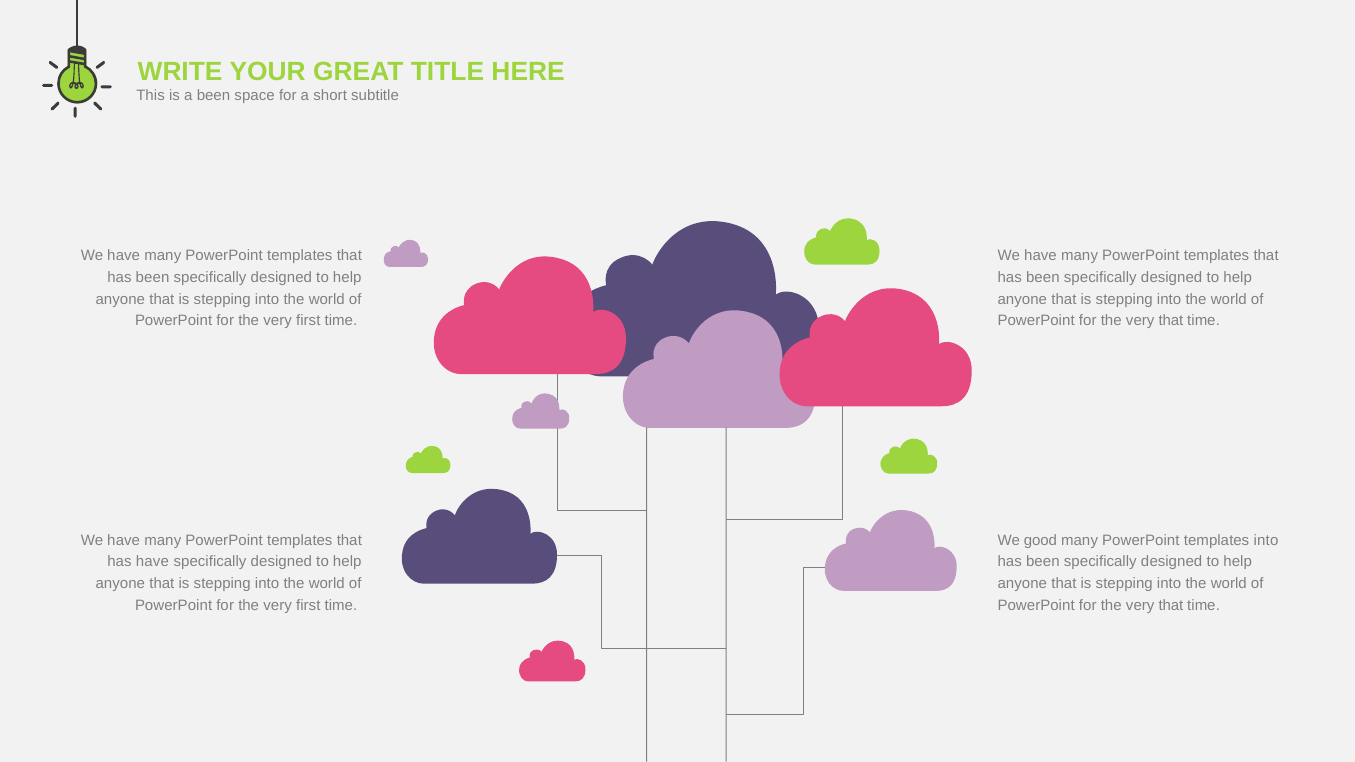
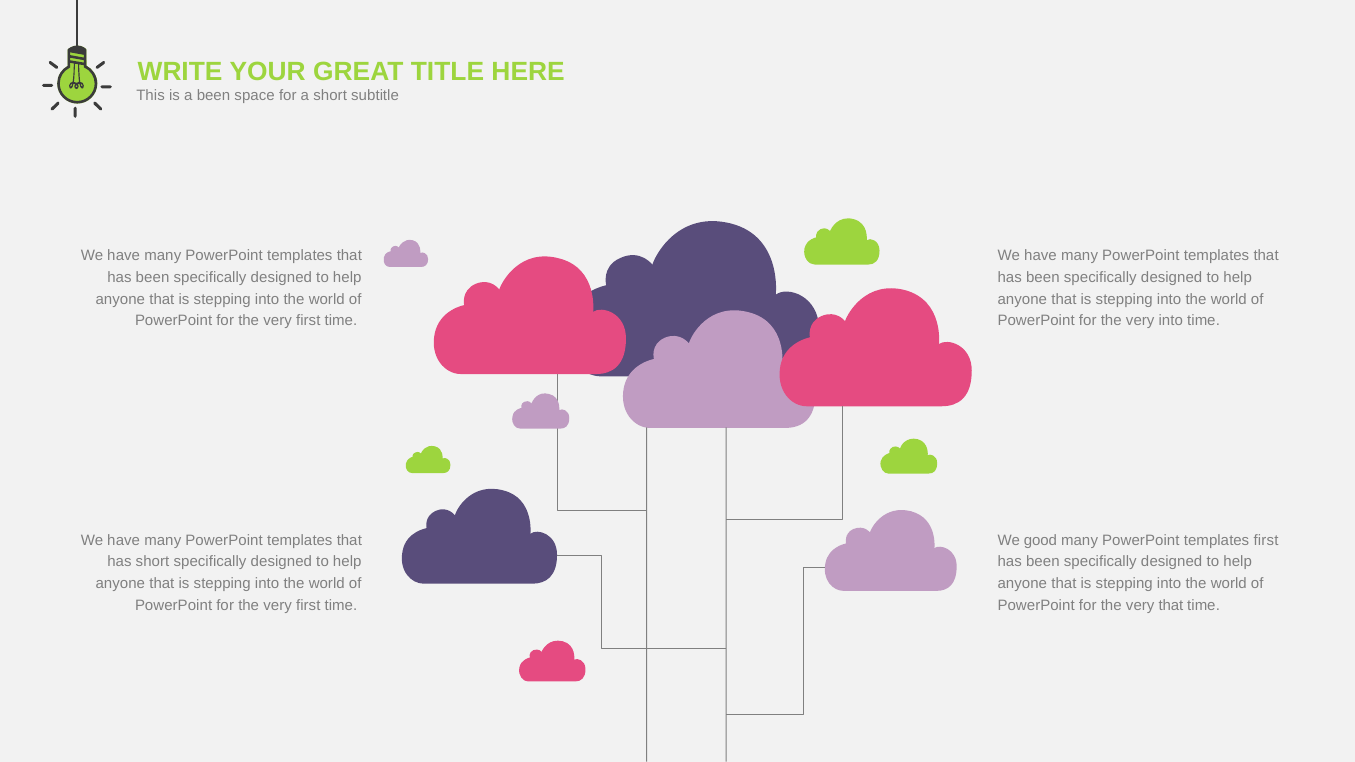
that at (1171, 321): that -> into
templates into: into -> first
has have: have -> short
